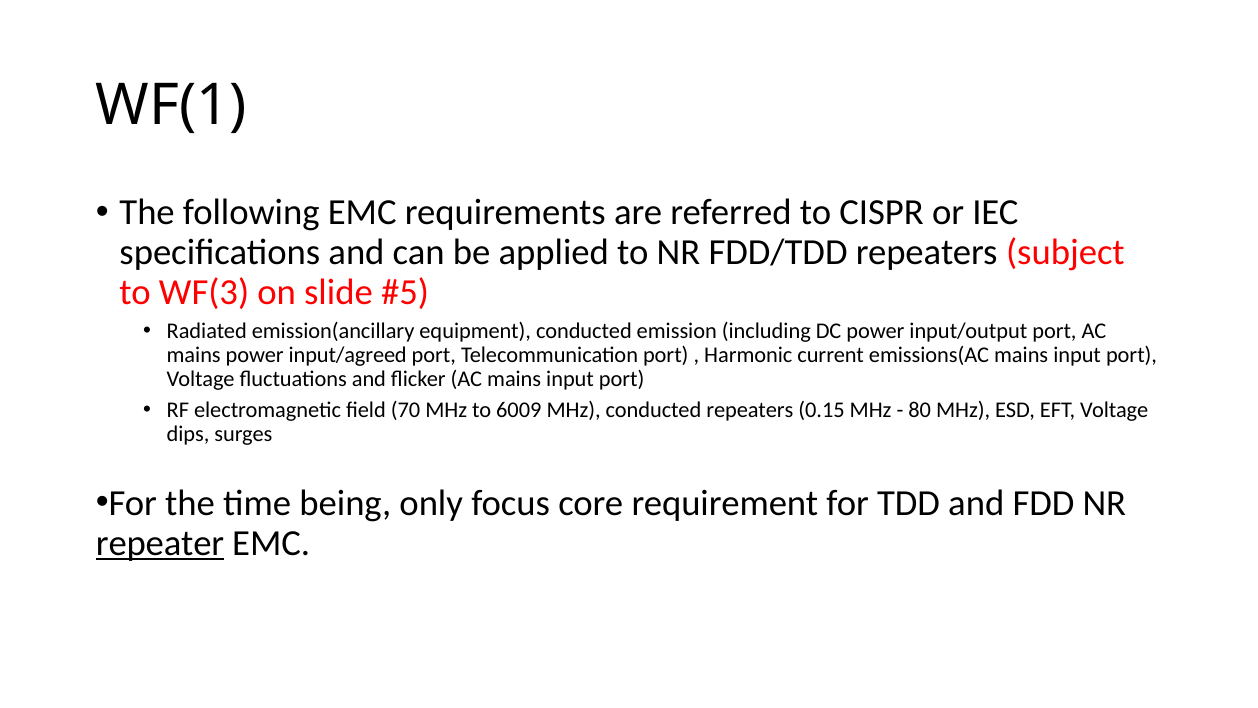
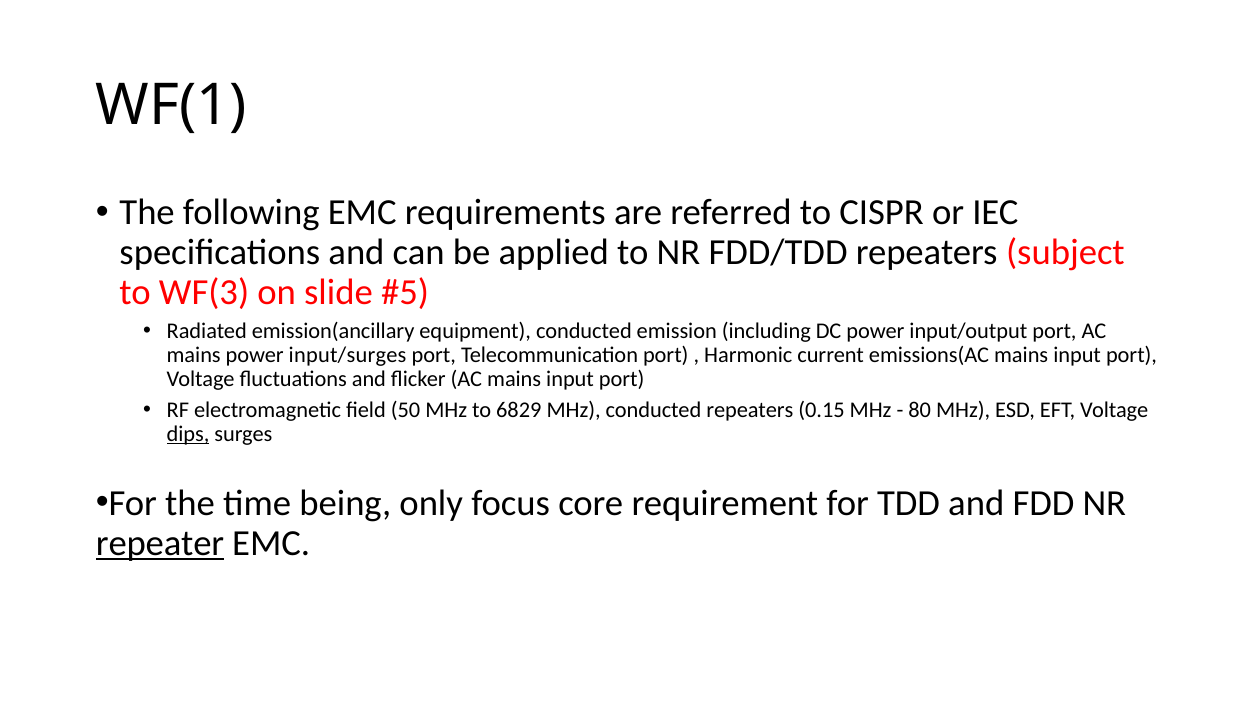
input/agreed: input/agreed -> input/surges
70: 70 -> 50
6009: 6009 -> 6829
dips underline: none -> present
